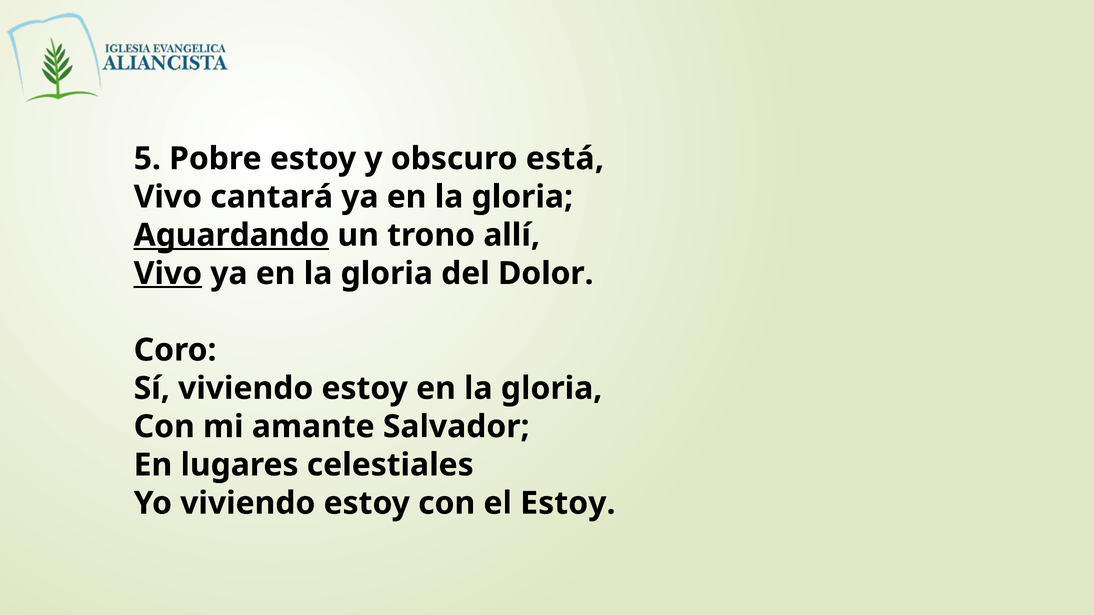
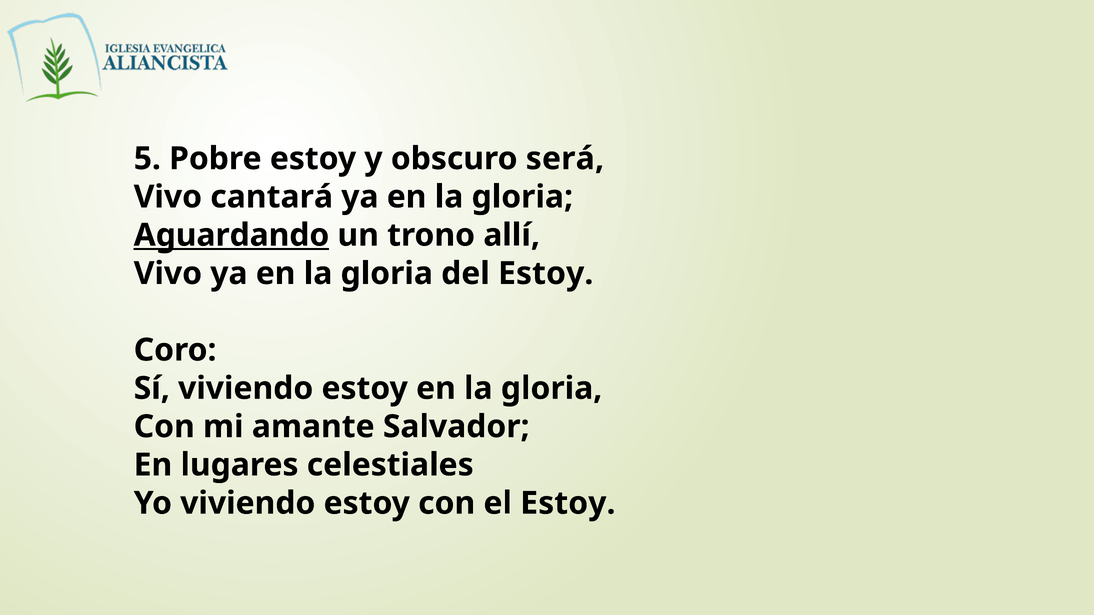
está: está -> será
Vivo at (168, 274) underline: present -> none
del Dolor: Dolor -> Estoy
